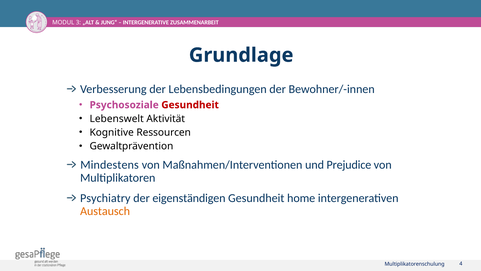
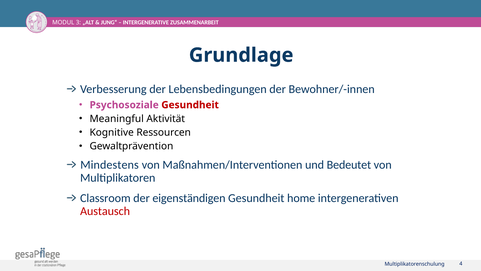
Lebenswelt: Lebenswelt -> Meaningful
Prejudice: Prejudice -> Bedeutet
Psychiatry: Psychiatry -> Classroom
Austausch colour: orange -> red
